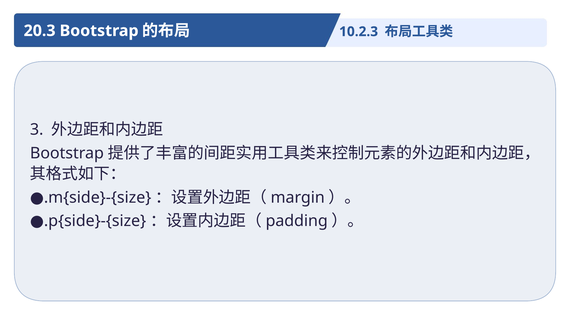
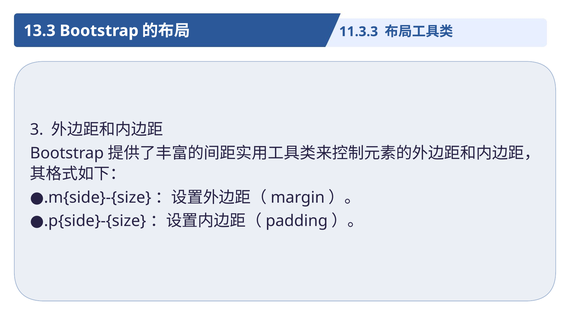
20.3: 20.3 -> 13.3
10.2.3: 10.2.3 -> 11.3.3
